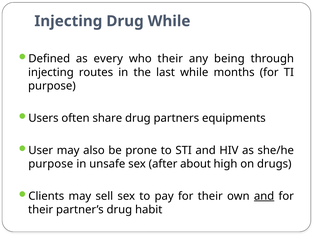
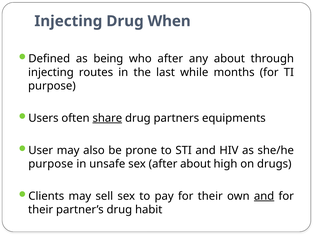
Drug While: While -> When
every: every -> being
who their: their -> after
any being: being -> about
share underline: none -> present
